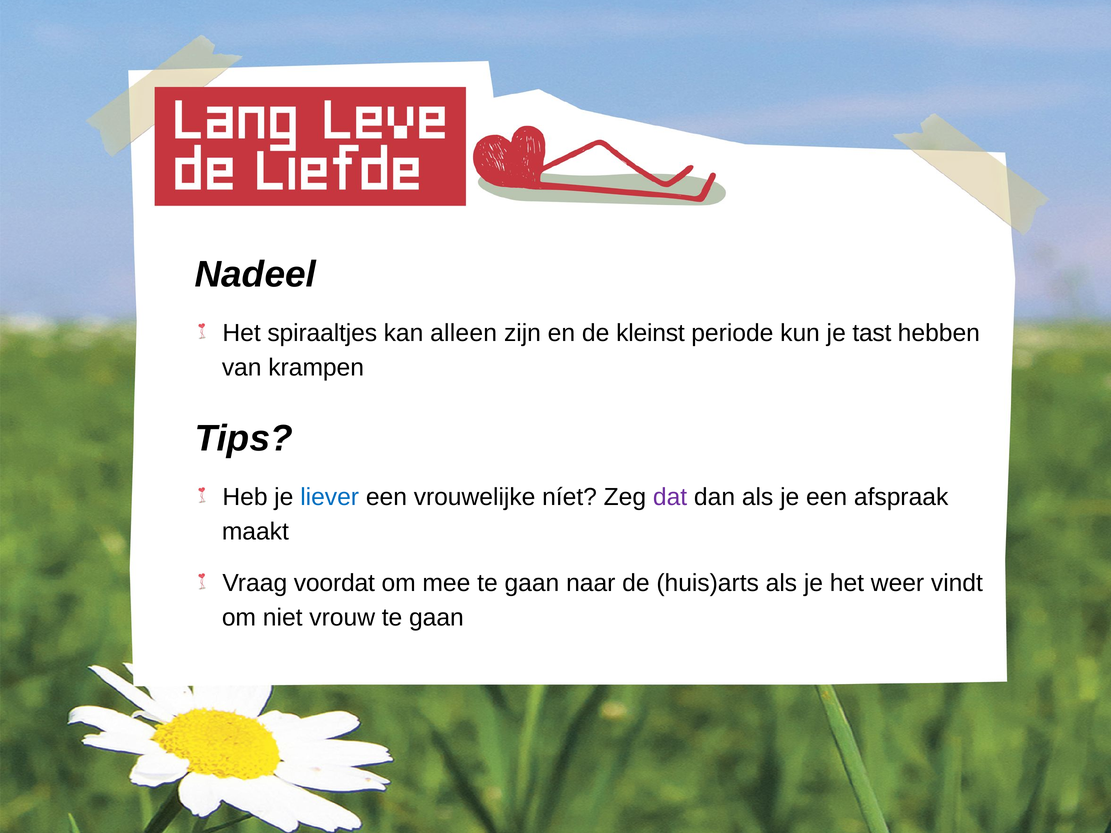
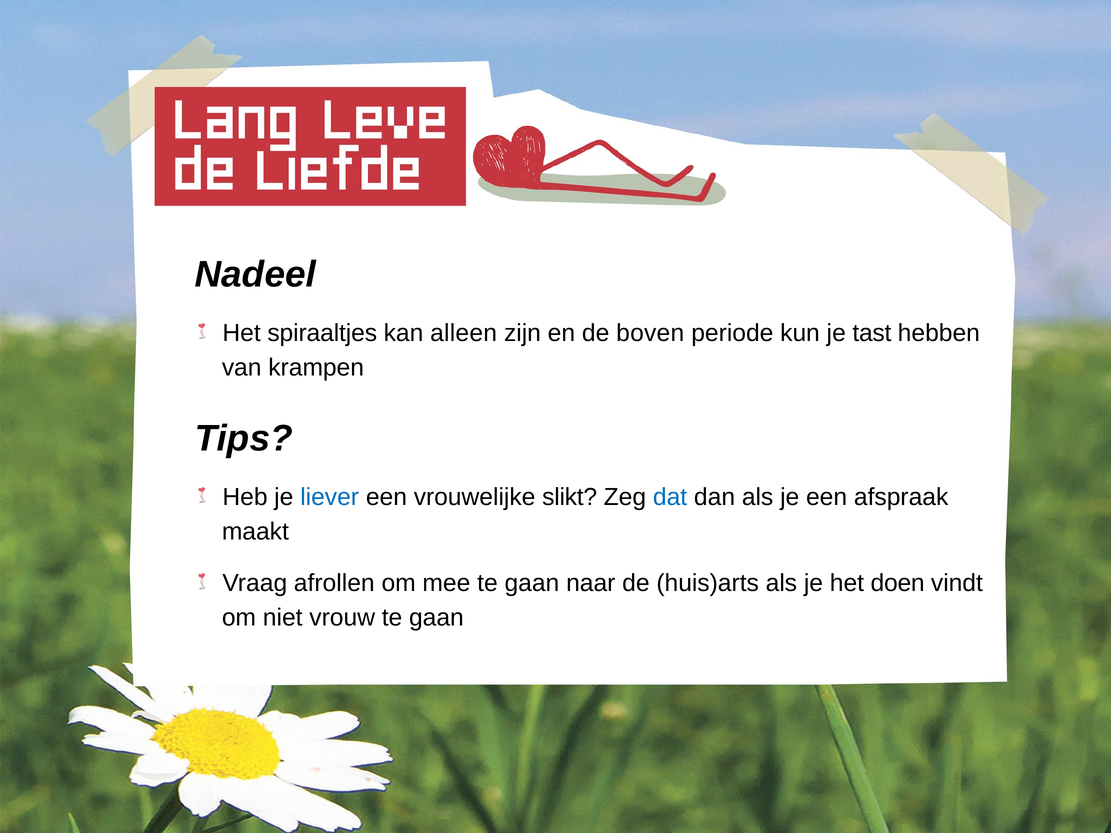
kleinst: kleinst -> boven
níet: níet -> slikt
dat colour: purple -> blue
voordat: voordat -> afrollen
weer: weer -> doen
